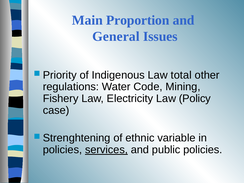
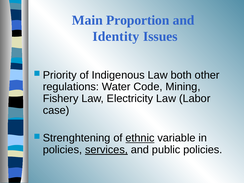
General: General -> Identity
total: total -> both
Policy: Policy -> Labor
ethnic underline: none -> present
